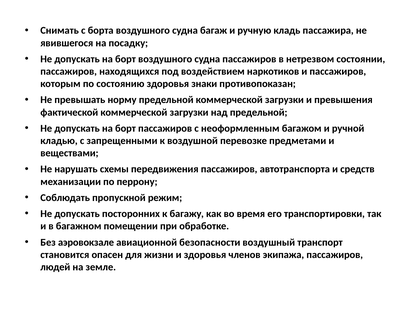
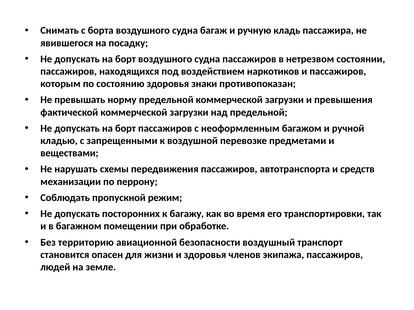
аэровокзале: аэровокзале -> территорию
